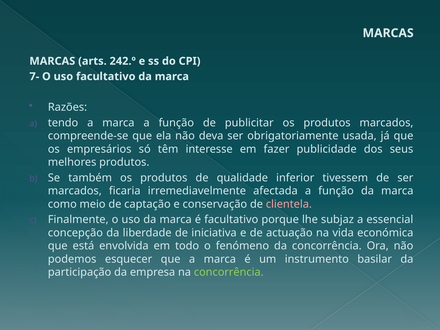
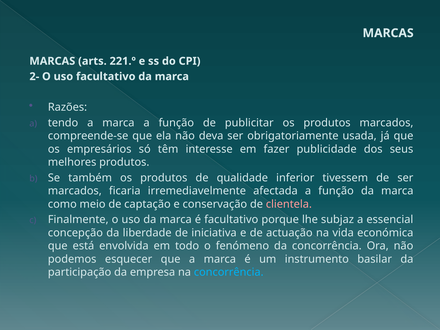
242.º: 242.º -> 221.º
7-: 7- -> 2-
concorrência at (229, 272) colour: light green -> light blue
